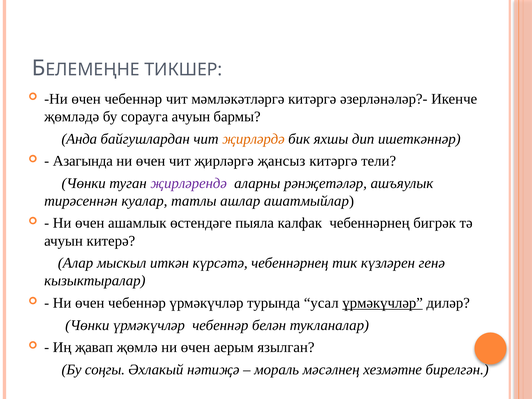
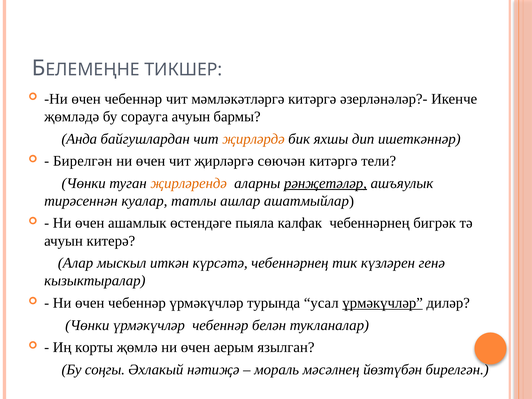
Азагында at (83, 161): Азагында -> Бирелгән
җансыз: җансыз -> сөючән
җирләрендә colour: purple -> orange
рәнҗетәләр underline: none -> present
җавап: җавап -> корты
хезмәтне: хезмәтне -> йөзтүбән
